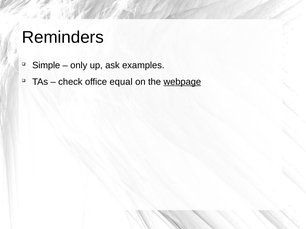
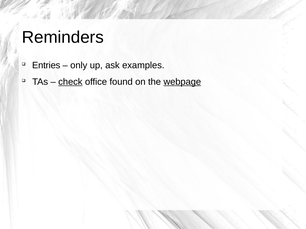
Simple: Simple -> Entries
check underline: none -> present
equal: equal -> found
